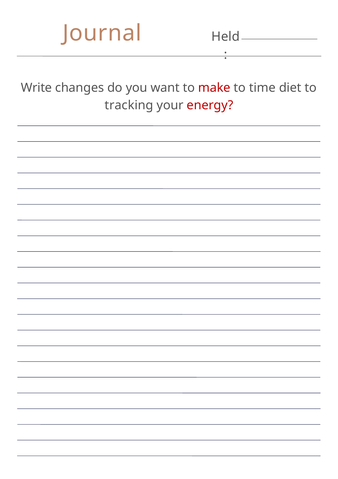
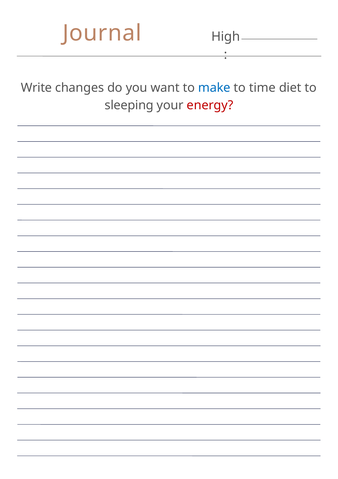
Held: Held -> High
make colour: red -> blue
tracking: tracking -> sleeping
